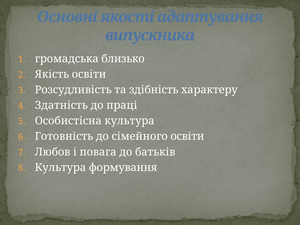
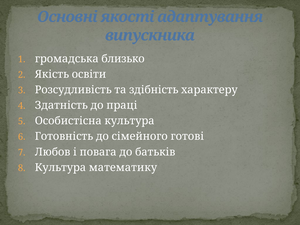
сімейного освіти: освіти -> готові
формування: формування -> математику
